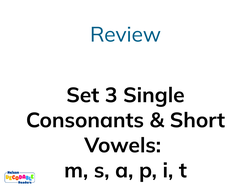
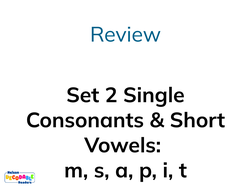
3: 3 -> 2
